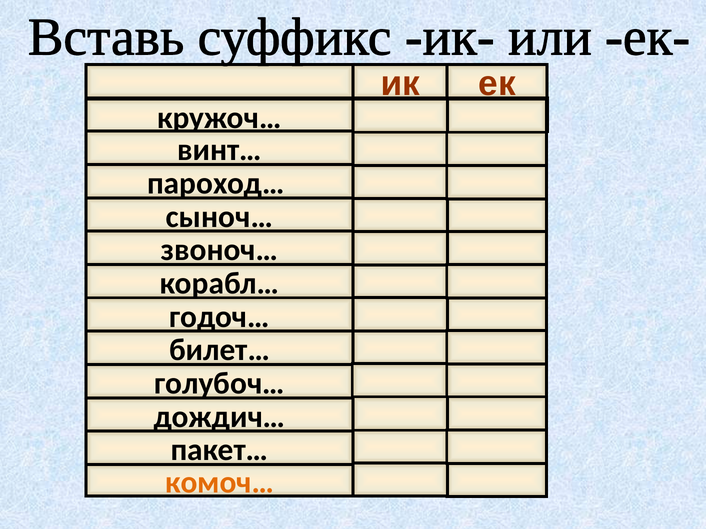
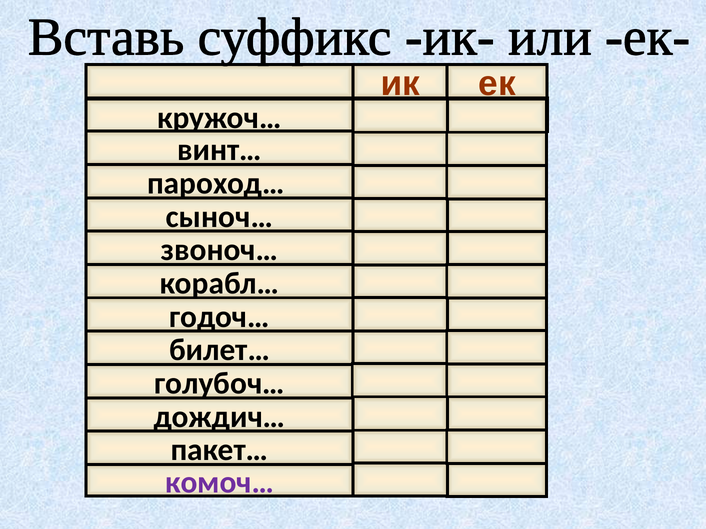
комоч… colour: orange -> purple
